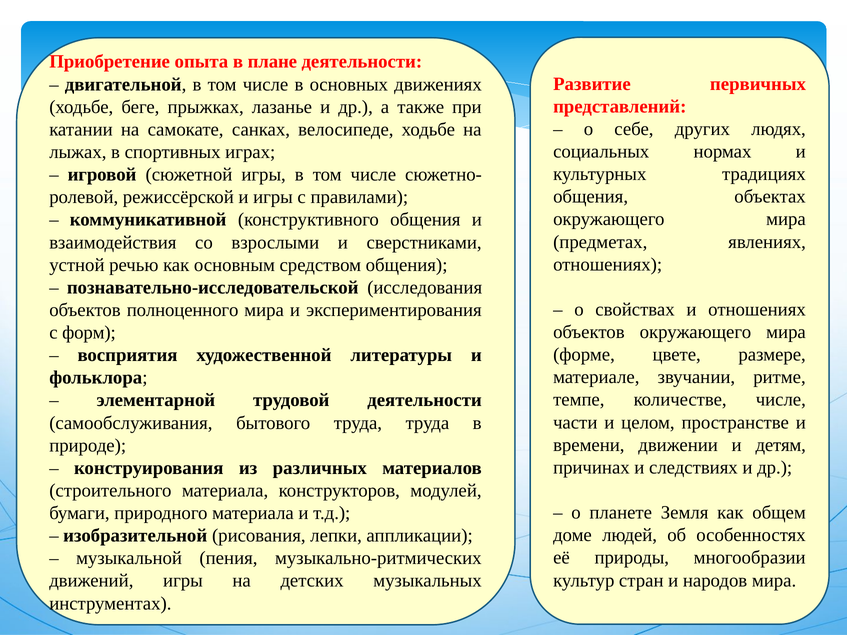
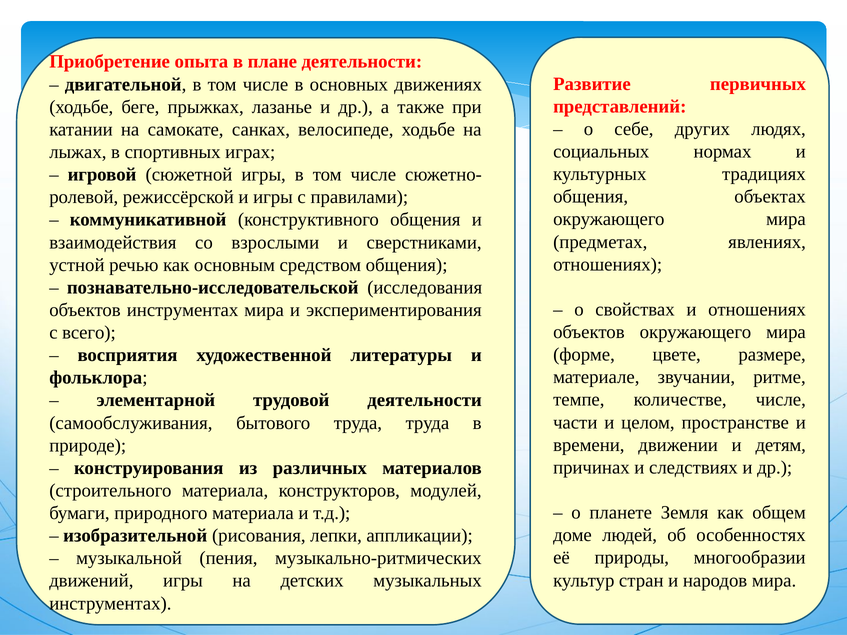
объектов полноценного: полноценного -> инструментах
форм: форм -> всего
